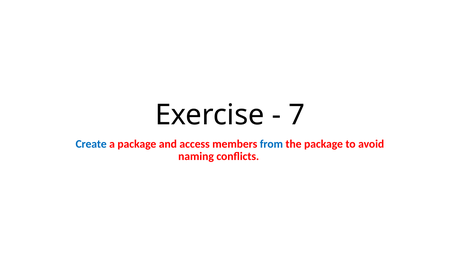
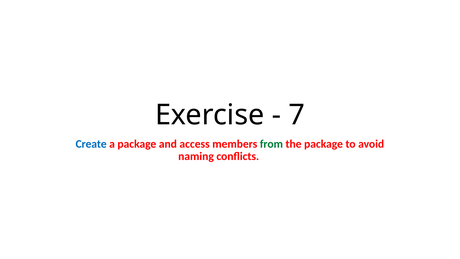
from colour: blue -> green
